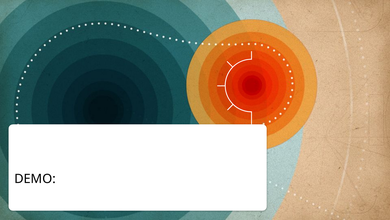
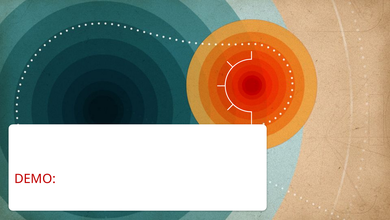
DEMO colour: black -> red
